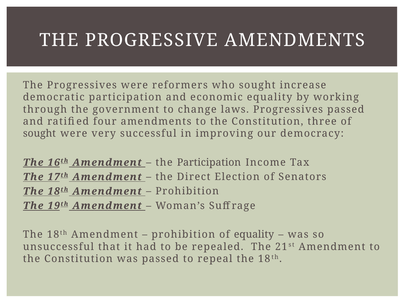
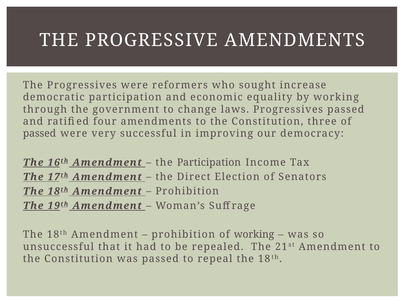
sought at (39, 134): sought -> passed
of equality: equality -> working
